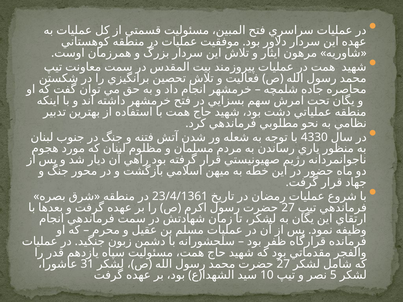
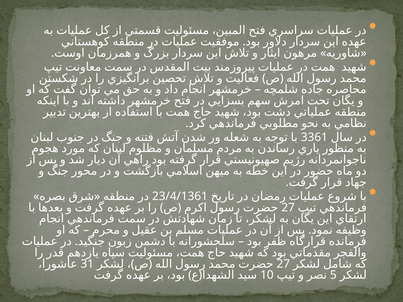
4330: 4330 -> 3361
